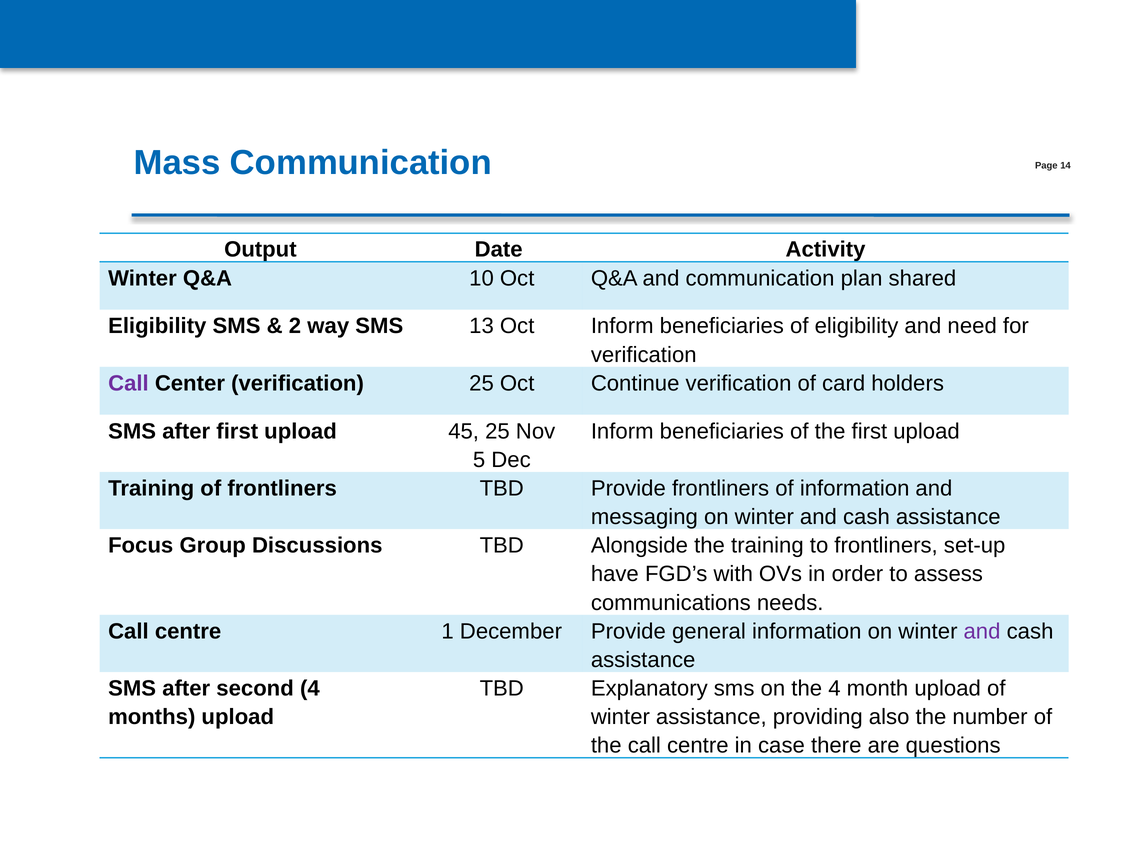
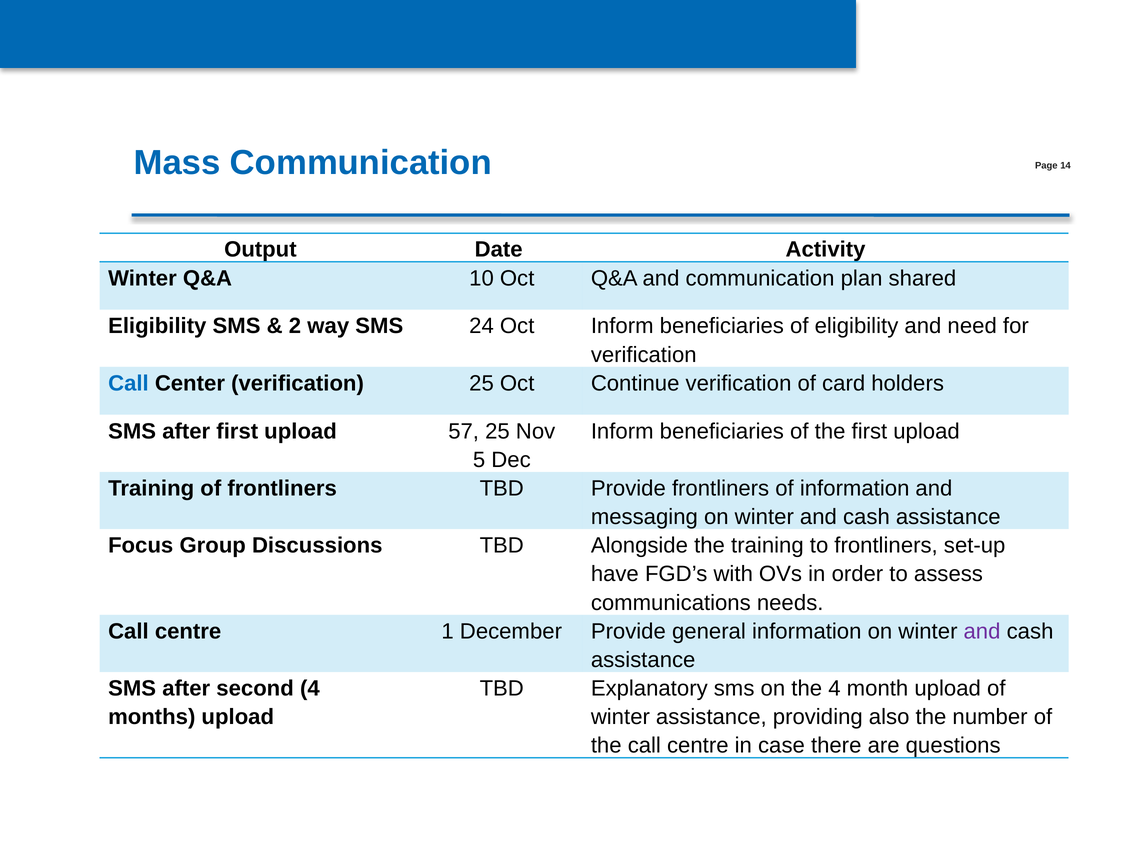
13: 13 -> 24
Call at (128, 383) colour: purple -> blue
45: 45 -> 57
